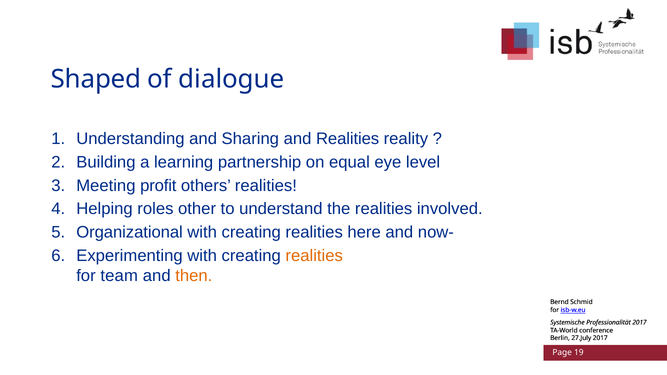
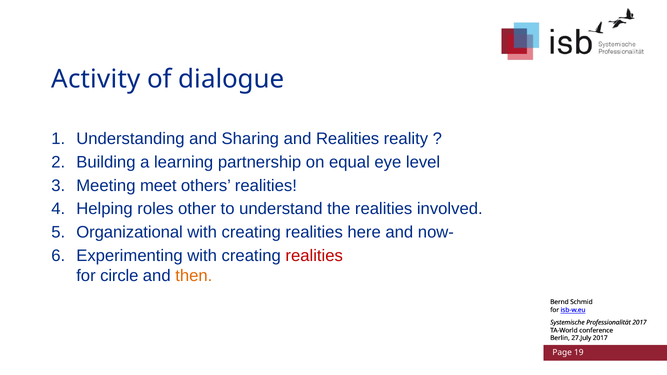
Shaped: Shaped -> Activity
profit: profit -> meet
realities at (314, 256) colour: orange -> red
team: team -> circle
